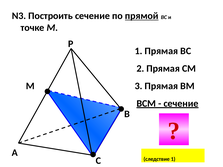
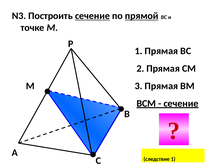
сечение at (92, 16) underline: none -> present
